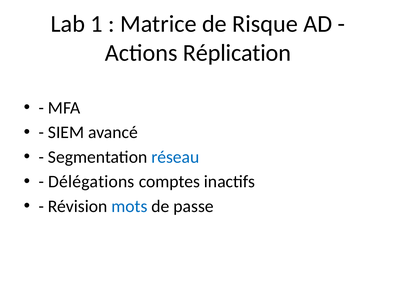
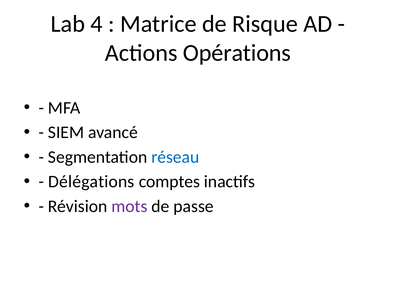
1: 1 -> 4
Réplication: Réplication -> Opérations
mots colour: blue -> purple
